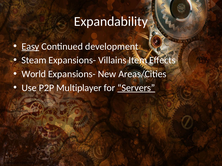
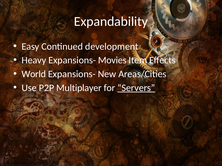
Easy underline: present -> none
Steam: Steam -> Heavy
Villains: Villains -> Movies
